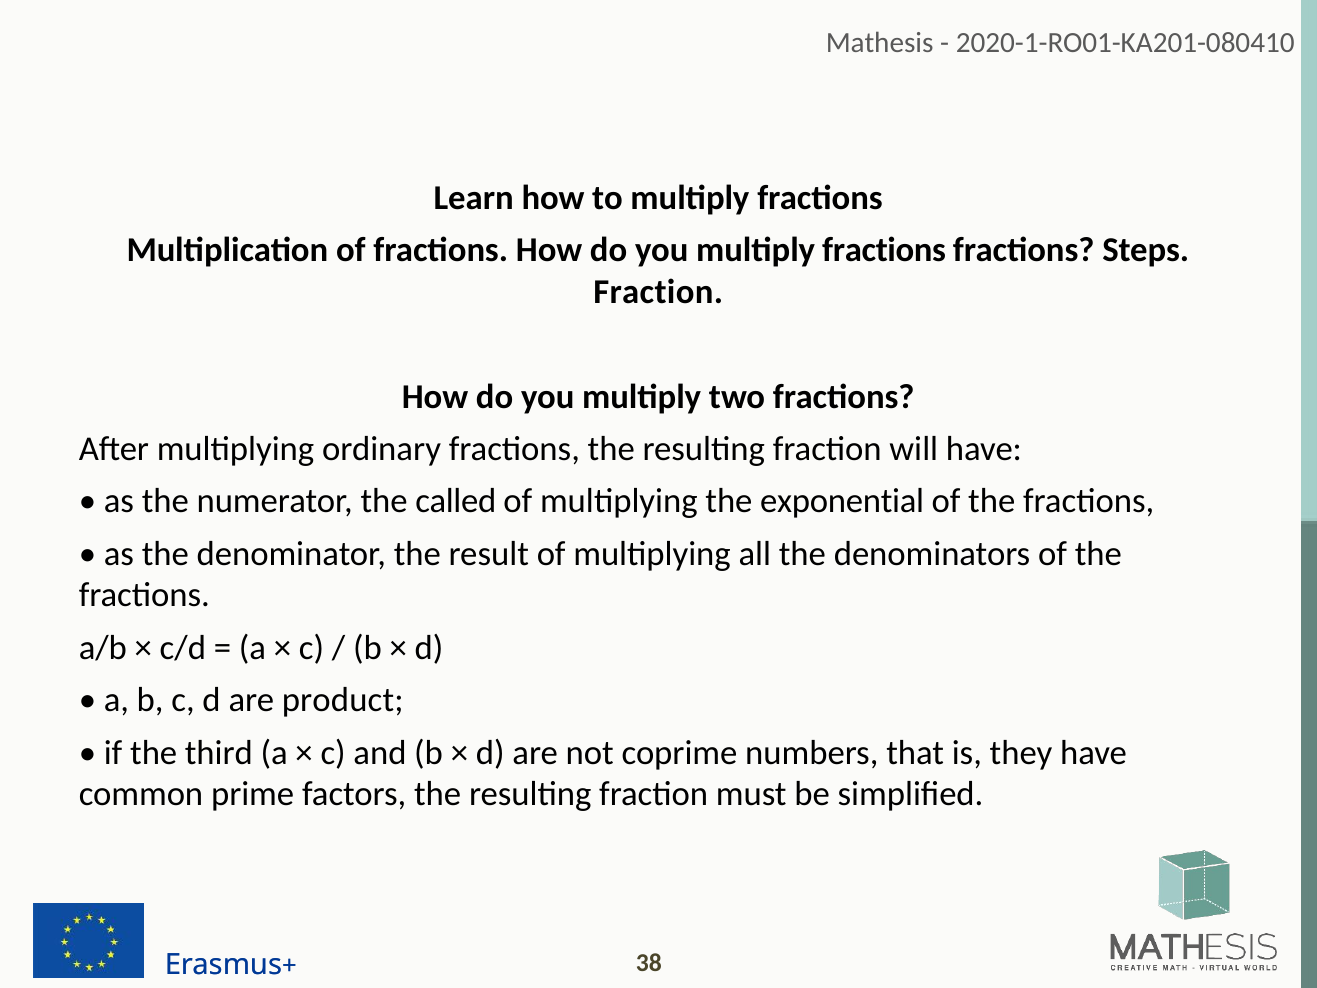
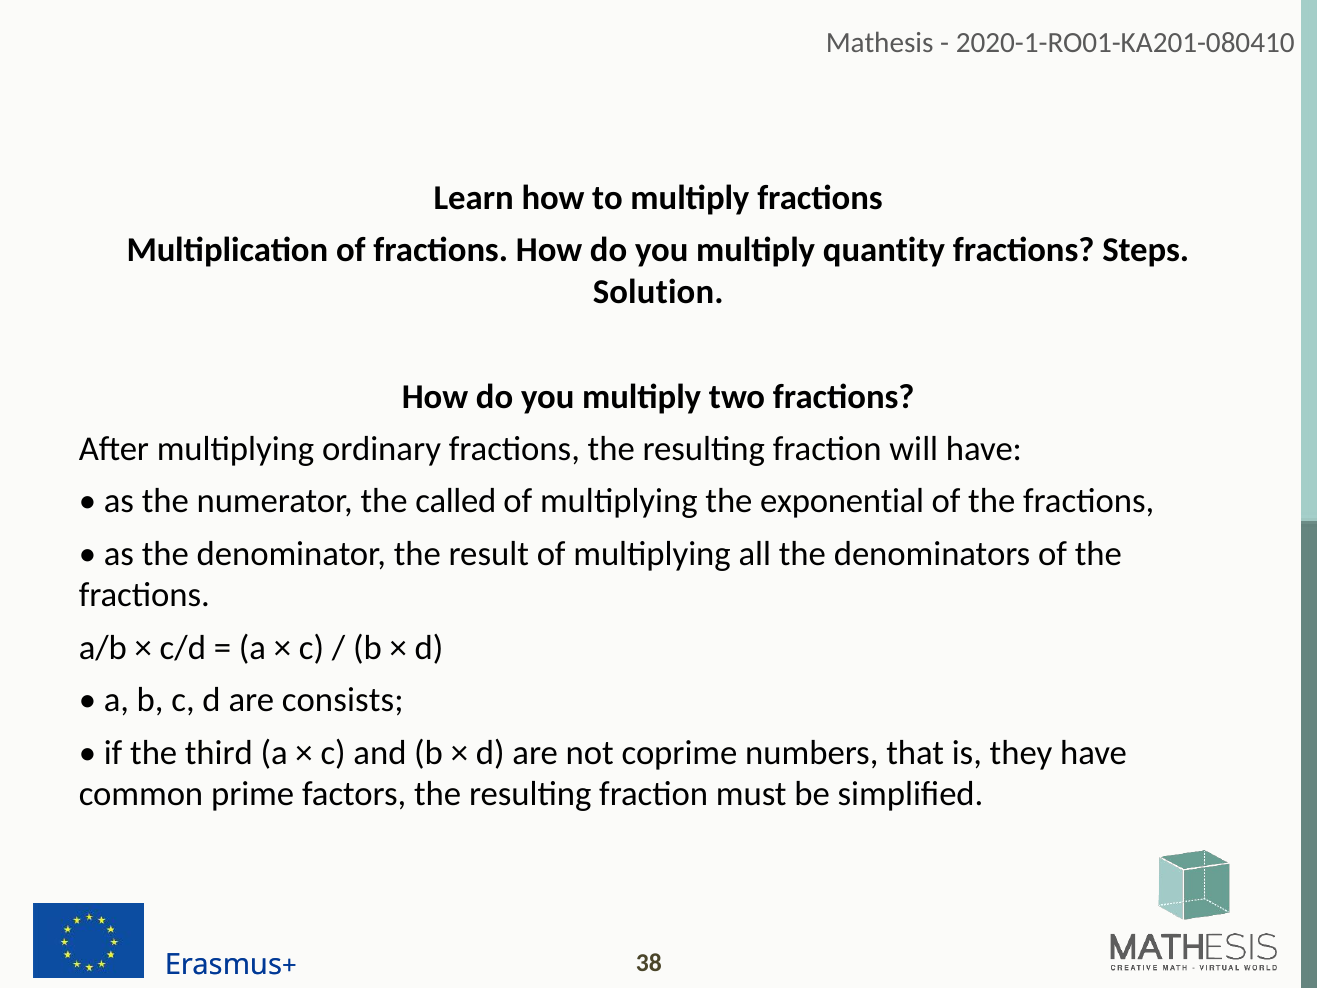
you multiply fractions: fractions -> quantity
Fraction at (658, 292): Fraction -> Solution
product: product -> consists
